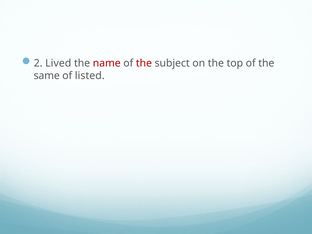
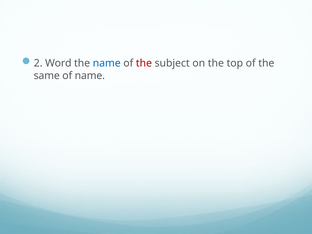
Lived: Lived -> Word
name at (107, 63) colour: red -> blue
of listed: listed -> name
